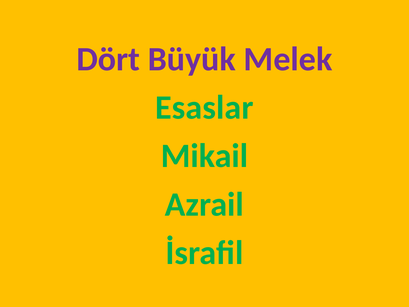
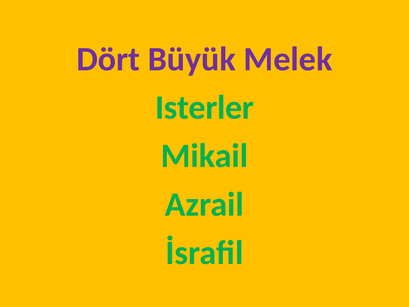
Esaslar: Esaslar -> Isterler
